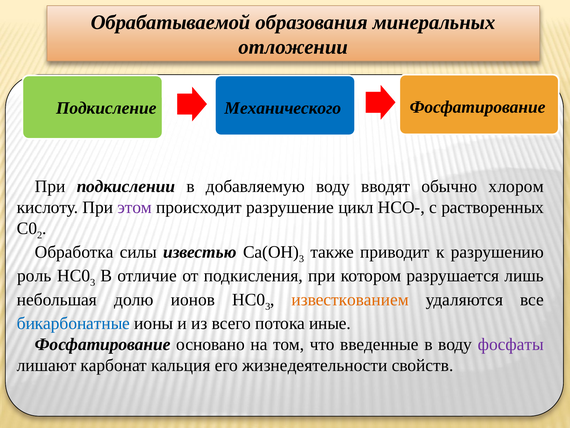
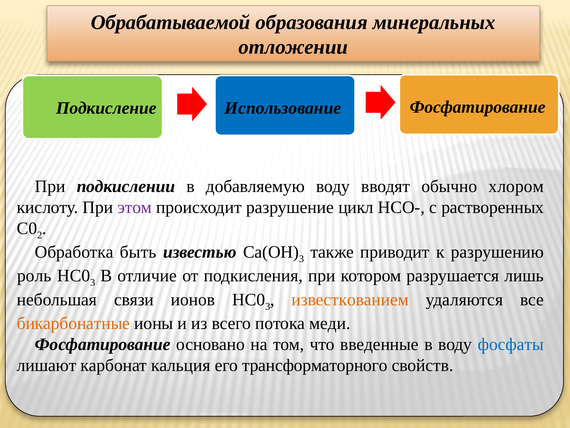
Механического: Механического -> Использование
силы: силы -> быть
долю: долю -> связи
бикарбонатные colour: blue -> orange
иные: иные -> меди
фосфаты colour: purple -> blue
жизнедеятельности: жизнедеятельности -> трансформаторного
